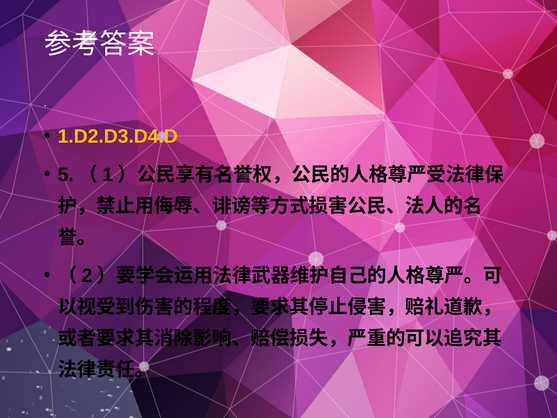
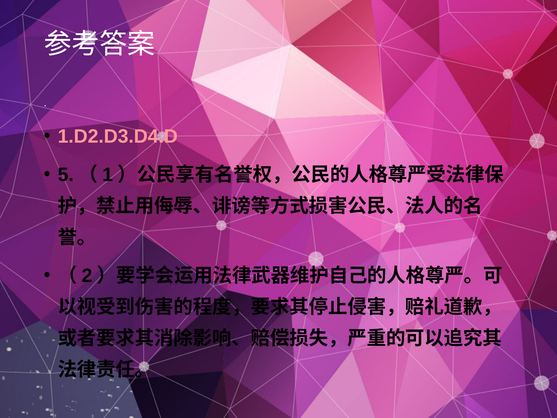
1.D2.D3.D4.D colour: yellow -> pink
